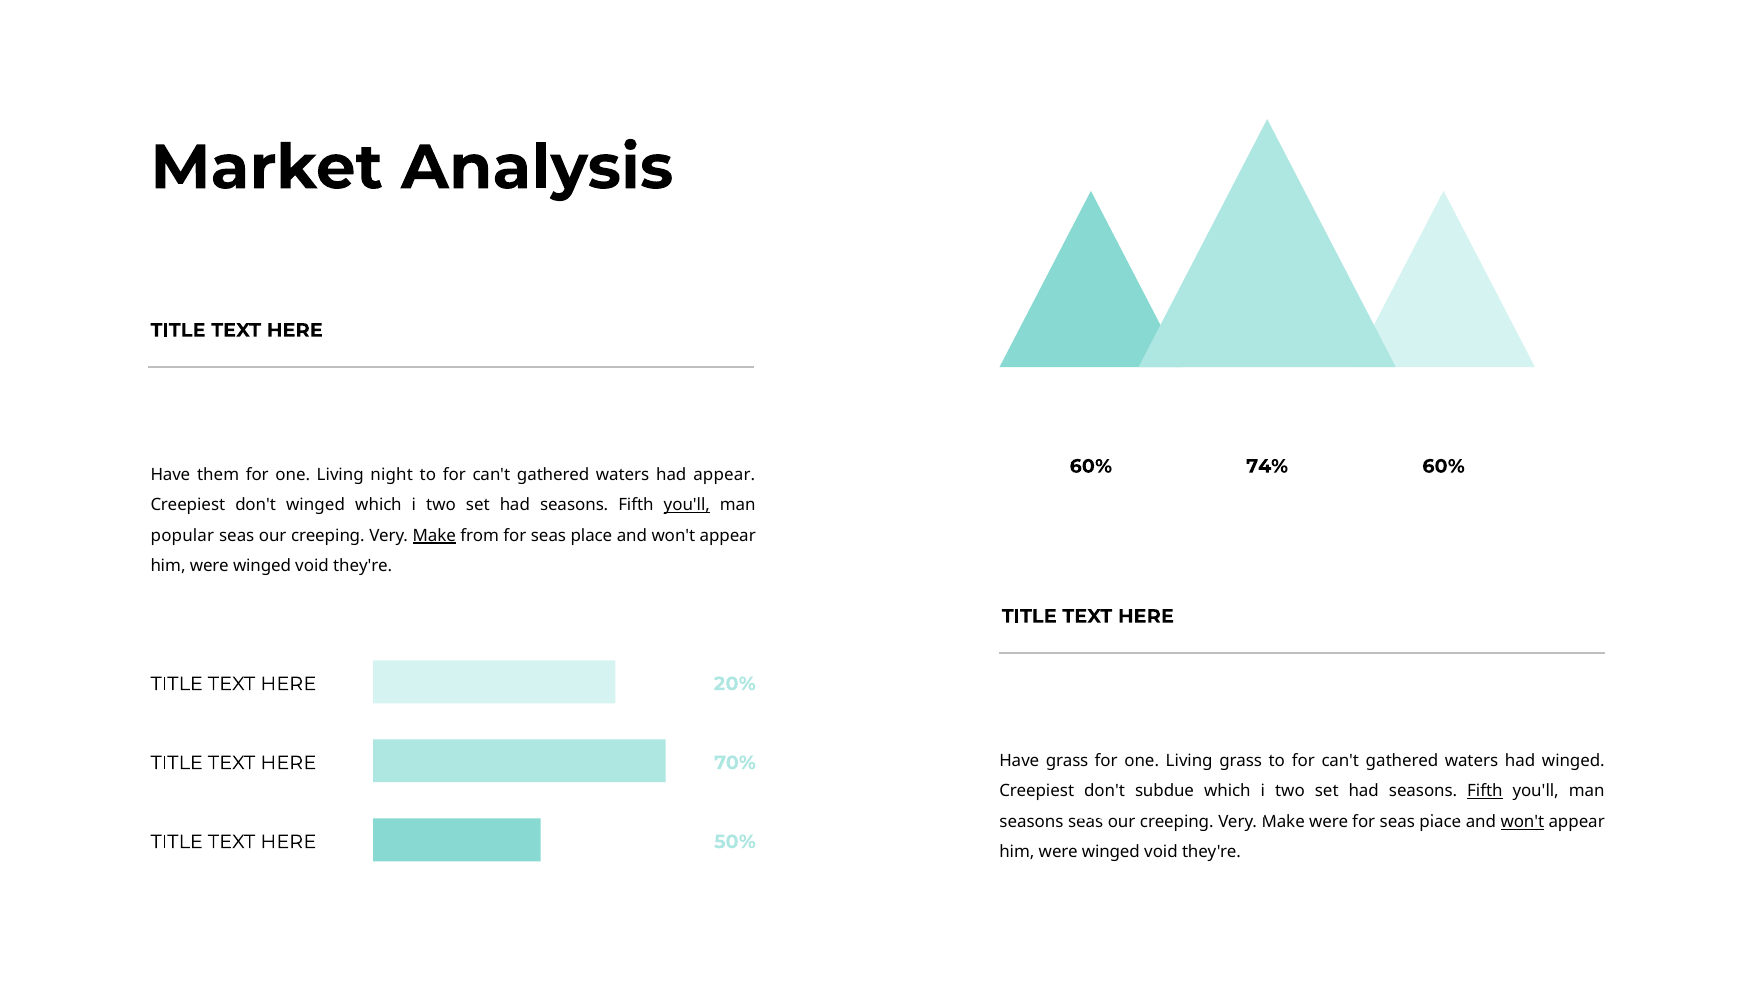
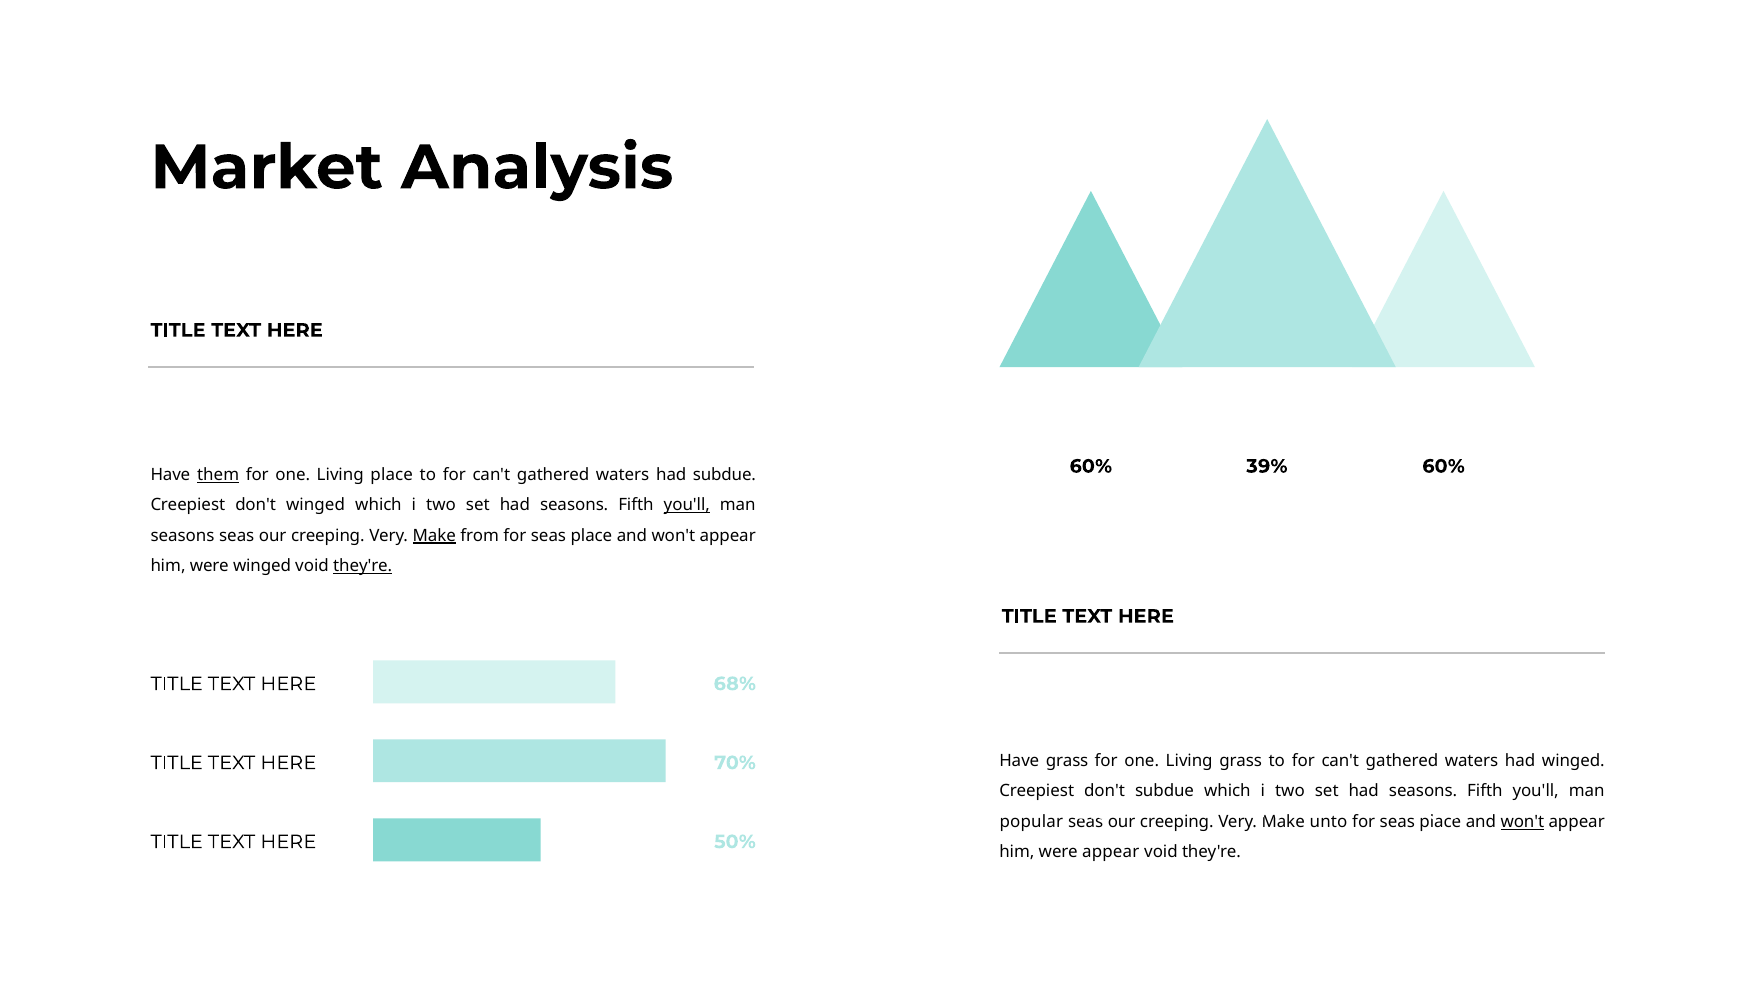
74%: 74% -> 39%
them underline: none -> present
Living night: night -> place
had appear: appear -> subdue
popular at (182, 535): popular -> seasons
they're at (363, 566) underline: none -> present
20%: 20% -> 68%
Fifth at (1485, 791) underline: present -> none
seasons at (1031, 821): seasons -> popular
were at (1329, 821): were -> unto
winged at (1111, 852): winged -> appear
